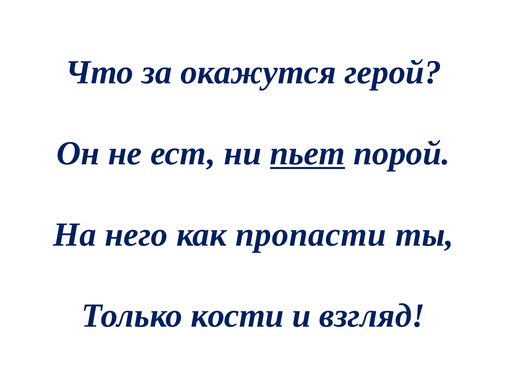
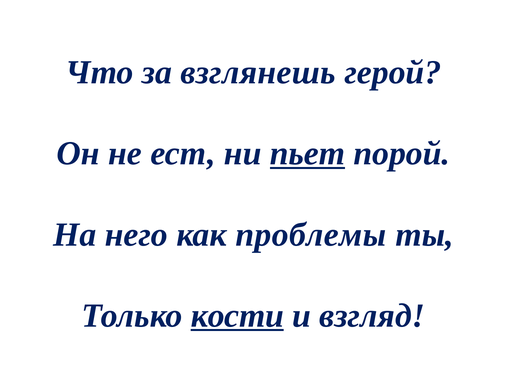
окажутся: окажутся -> взглянешь
пропасти: пропасти -> проблемы
кости underline: none -> present
